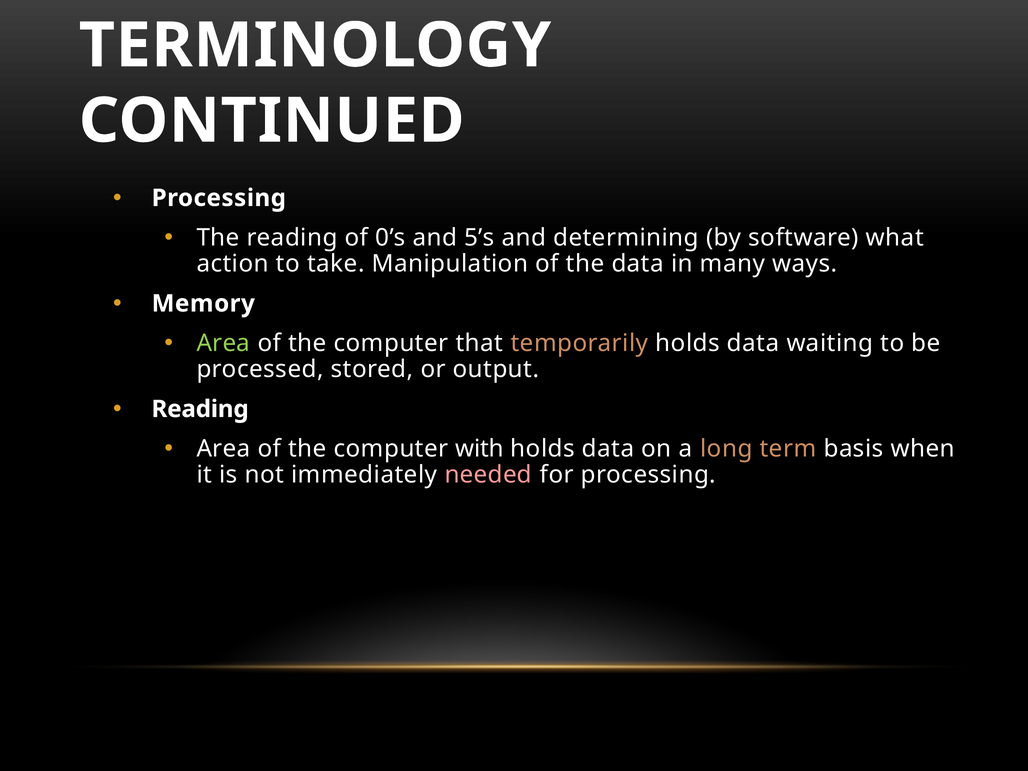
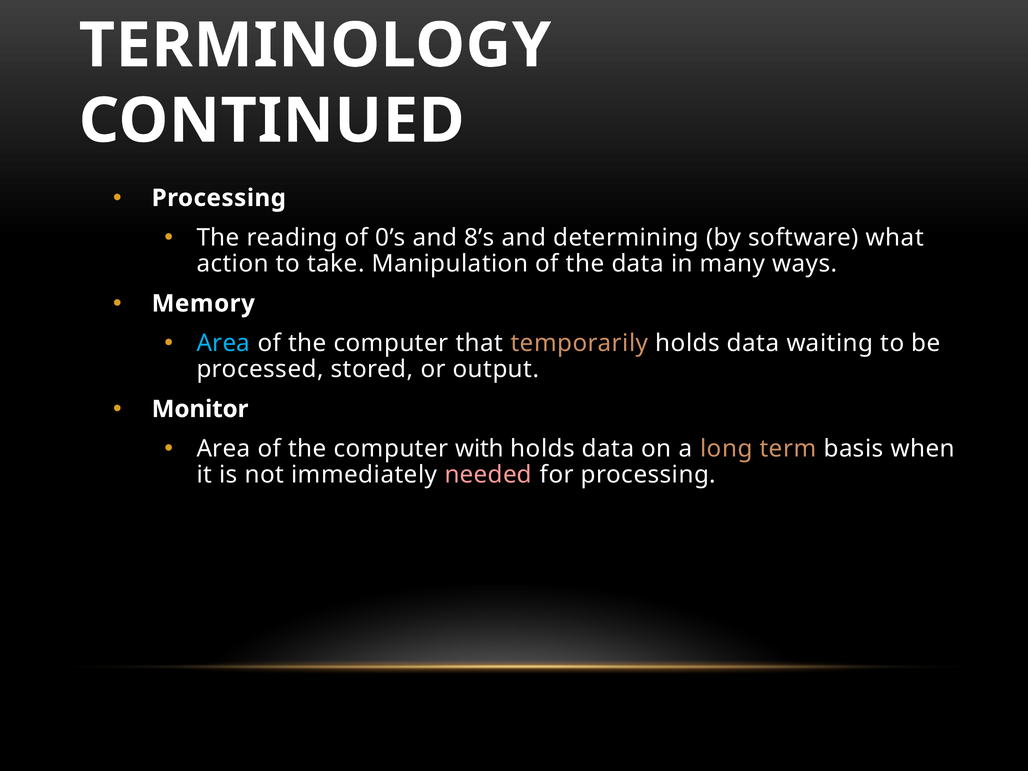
5’s: 5’s -> 8’s
Area at (223, 343) colour: light green -> light blue
Reading at (200, 409): Reading -> Monitor
